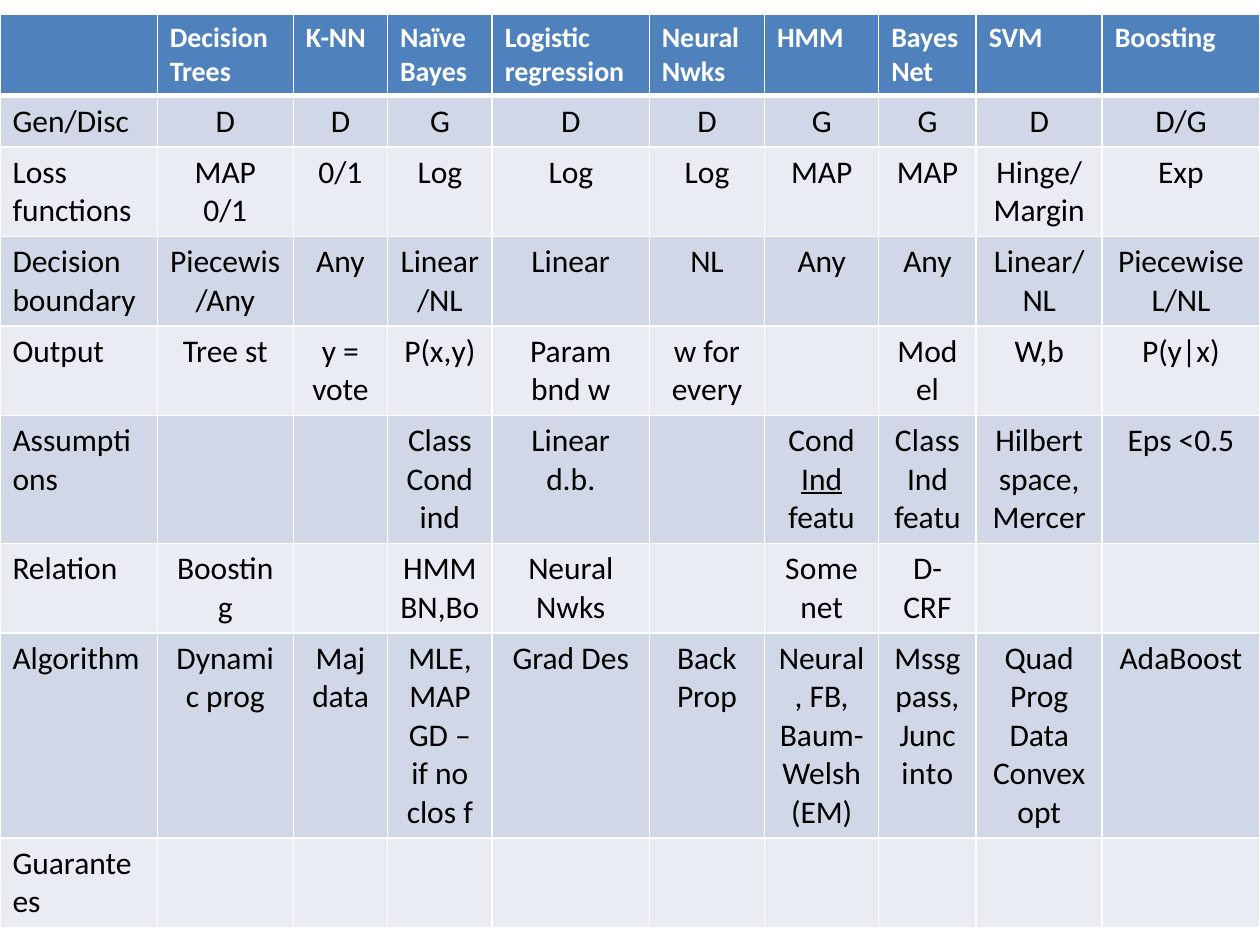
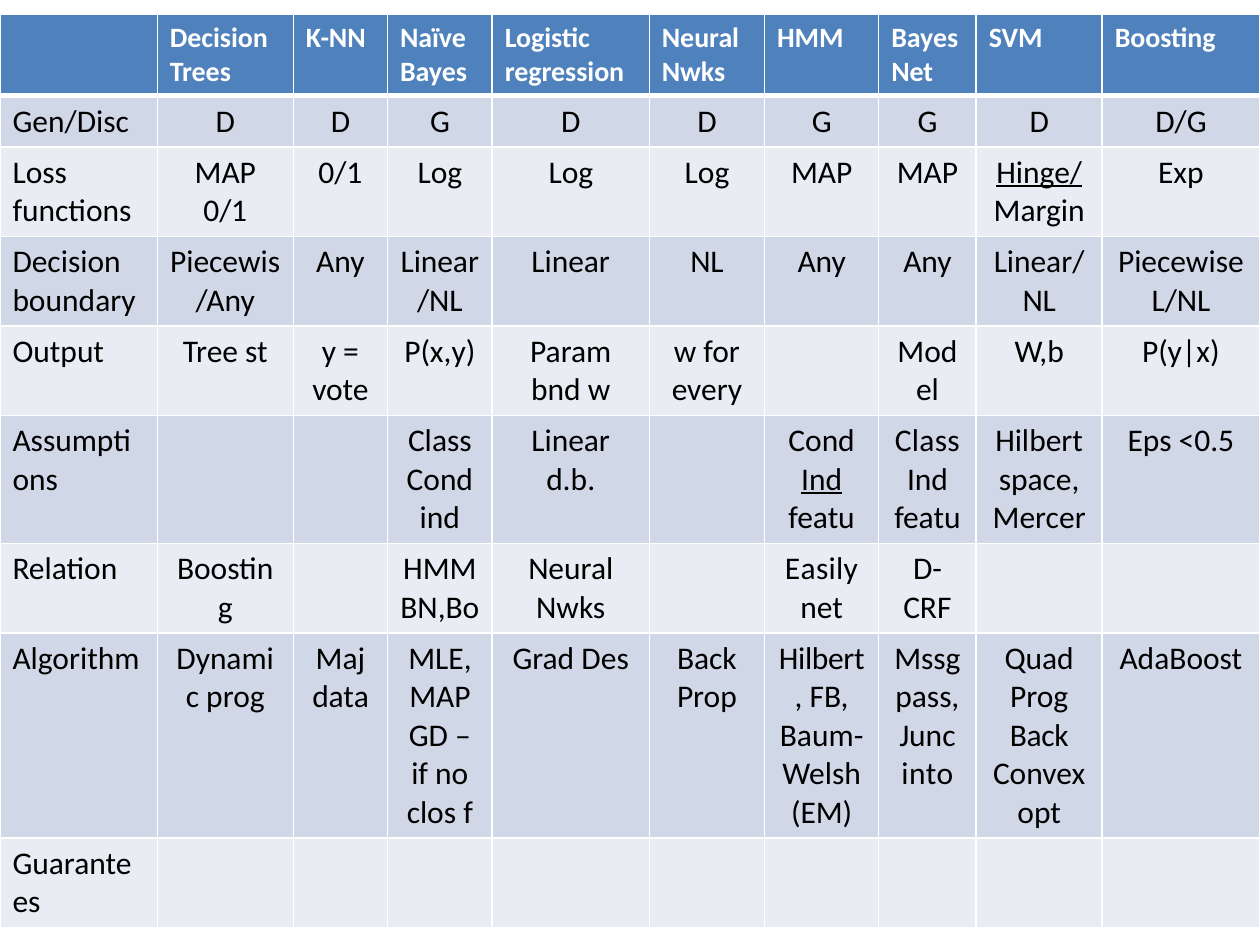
Hinge/ underline: none -> present
Some: Some -> Easily
Neural at (822, 659): Neural -> Hilbert
Data at (1039, 736): Data -> Back
